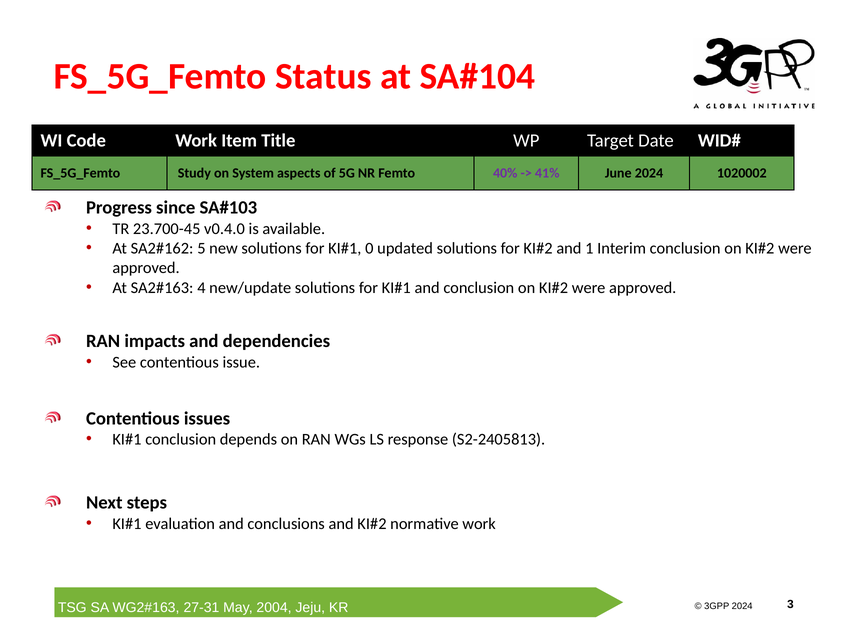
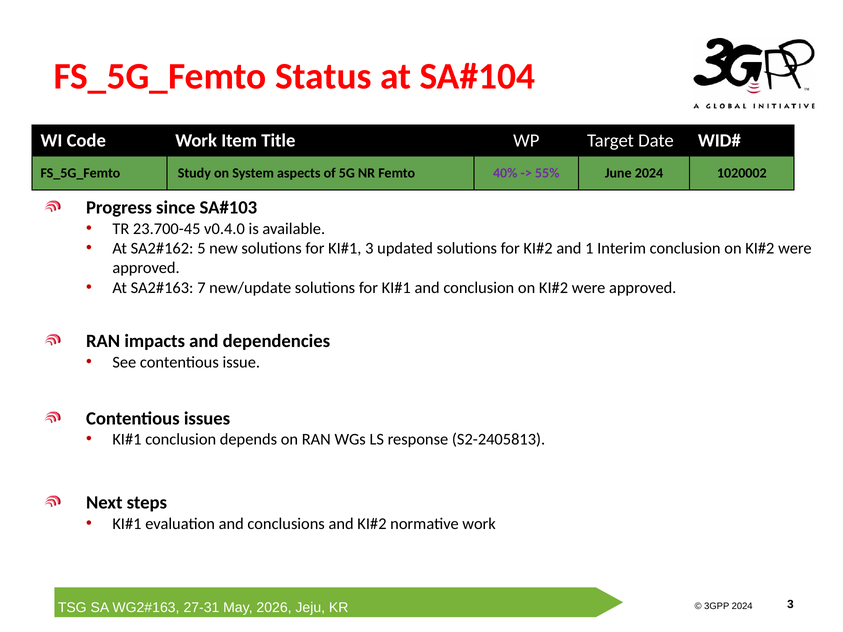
41%: 41% -> 55%
0 at (369, 248): 0 -> 3
4: 4 -> 7
2004: 2004 -> 2026
